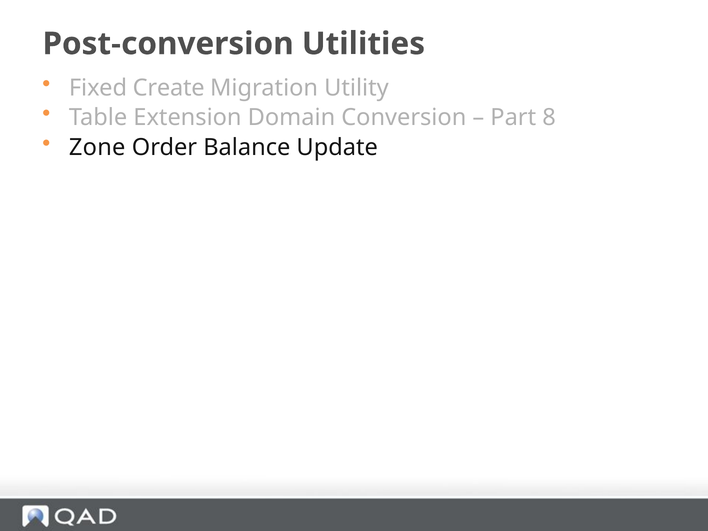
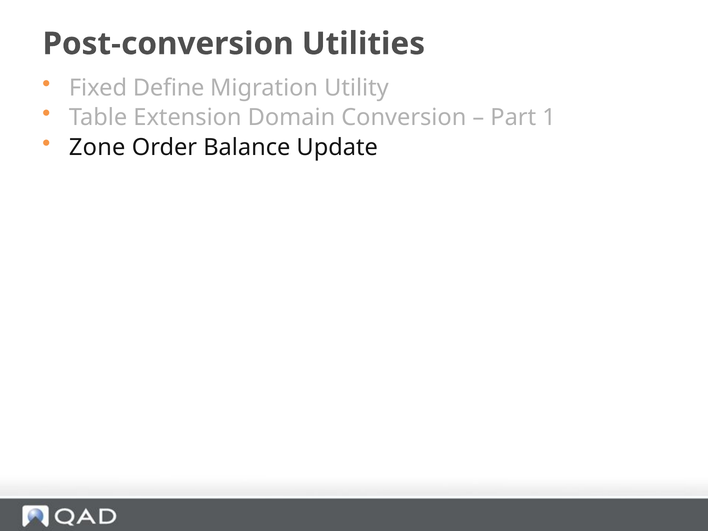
Create: Create -> Define
8: 8 -> 1
